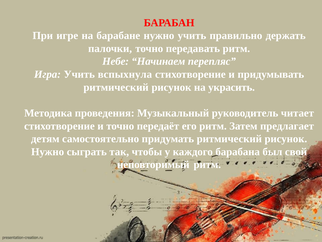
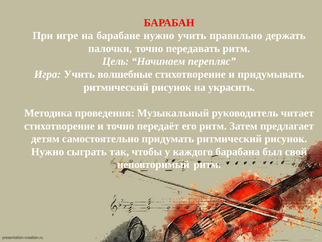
Небе: Небе -> Цель
вспыхнула: вспыхнула -> волшебные
